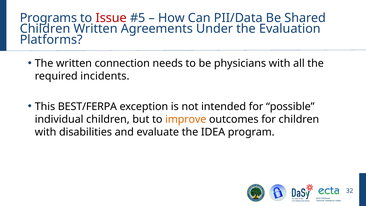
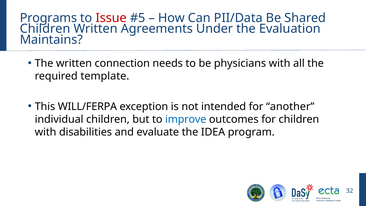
Platforms: Platforms -> Maintains
incidents: incidents -> template
BEST/FERPA: BEST/FERPA -> WILL/FERPA
possible: possible -> another
improve colour: orange -> blue
